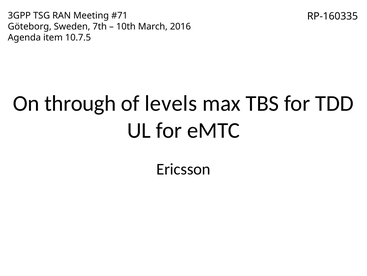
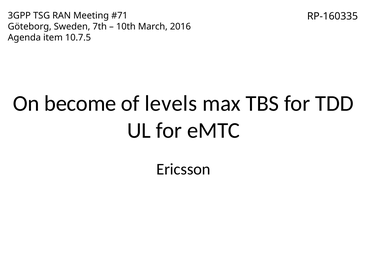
through: through -> become
